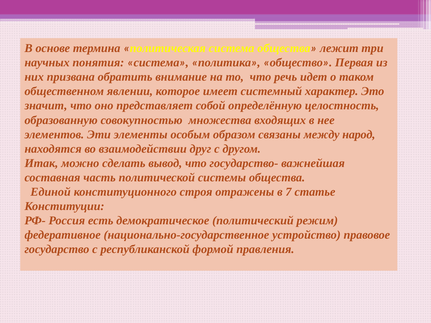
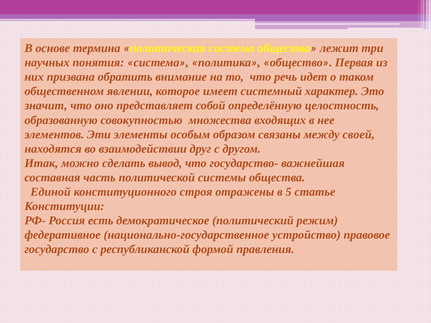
народ: народ -> своей
7: 7 -> 5
